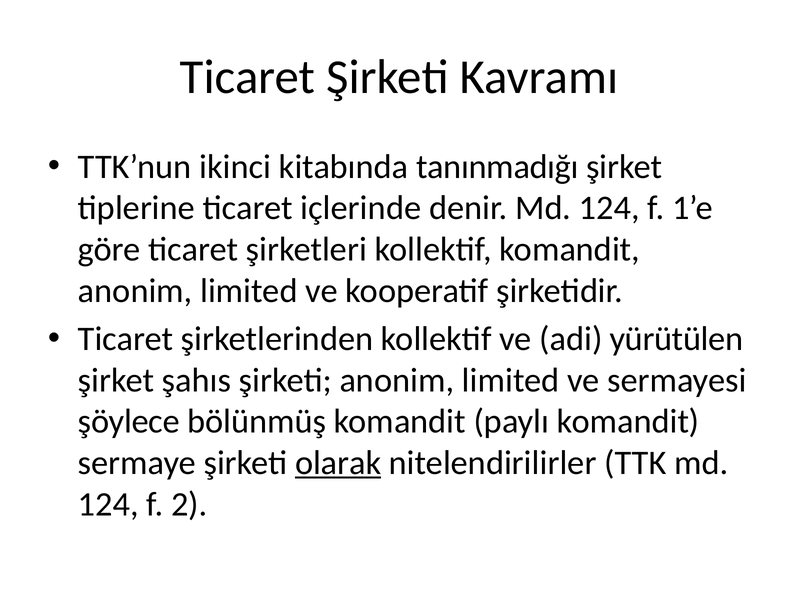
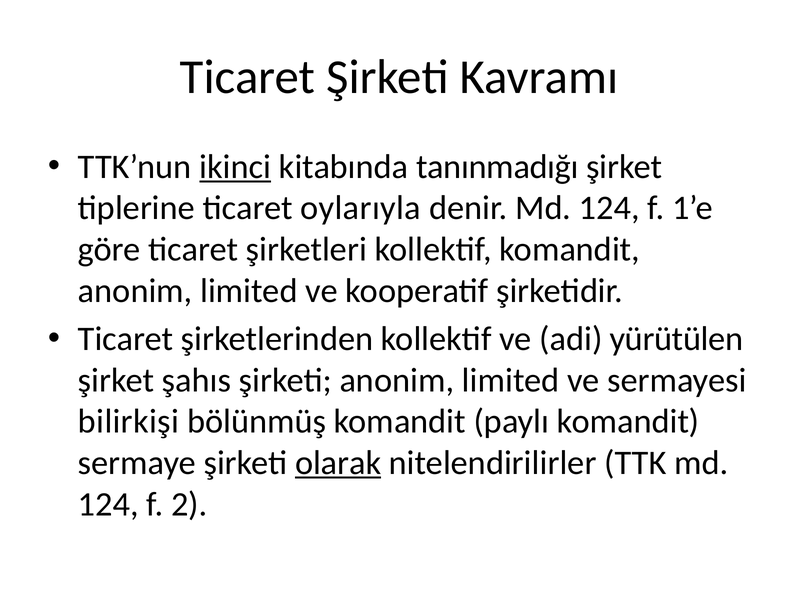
ikinci underline: none -> present
içlerinde: içlerinde -> oylarıyla
şöylece: şöylece -> bilirkişi
